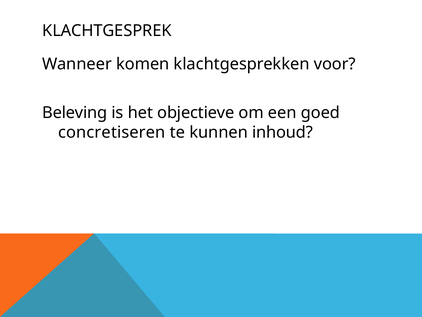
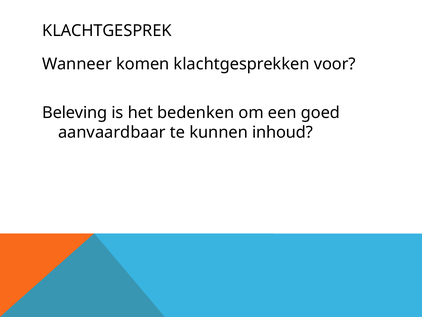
objectieve: objectieve -> bedenken
concretiseren: concretiseren -> aanvaardbaar
